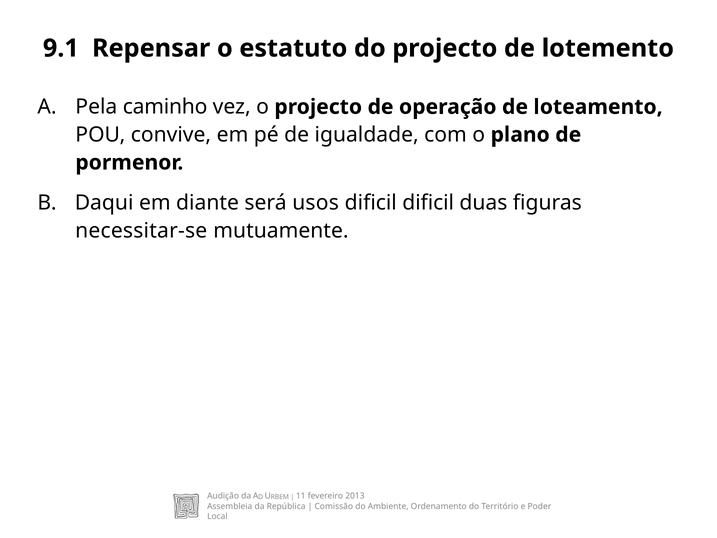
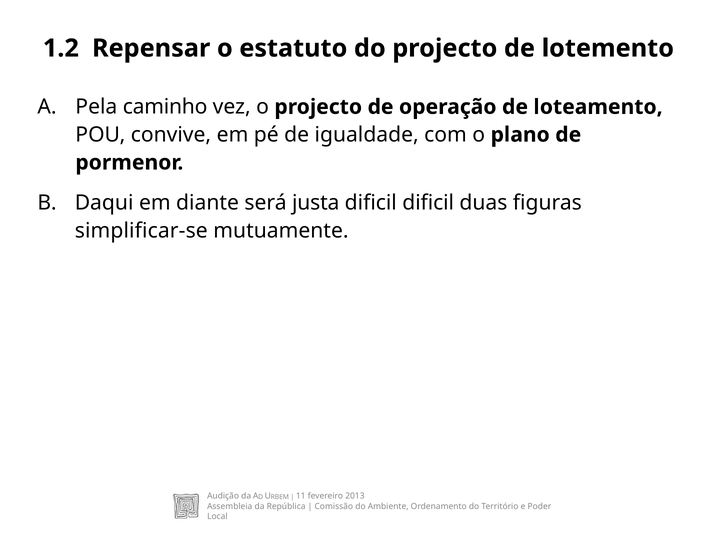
9.1: 9.1 -> 1.2
usos: usos -> justa
necessitar-se: necessitar-se -> simplificar-se
